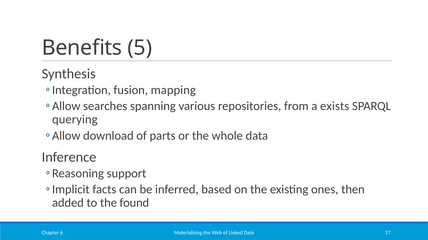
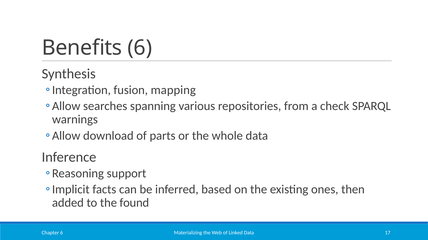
Benefits 5: 5 -> 6
exists: exists -> check
querying: querying -> warnings
